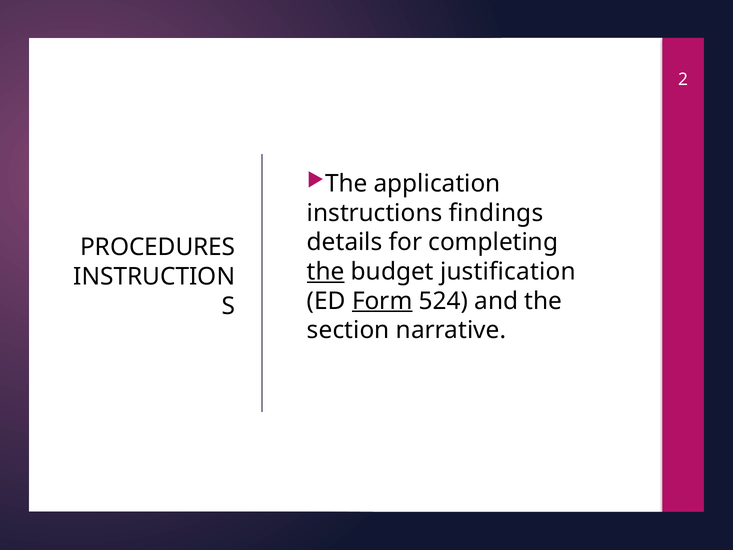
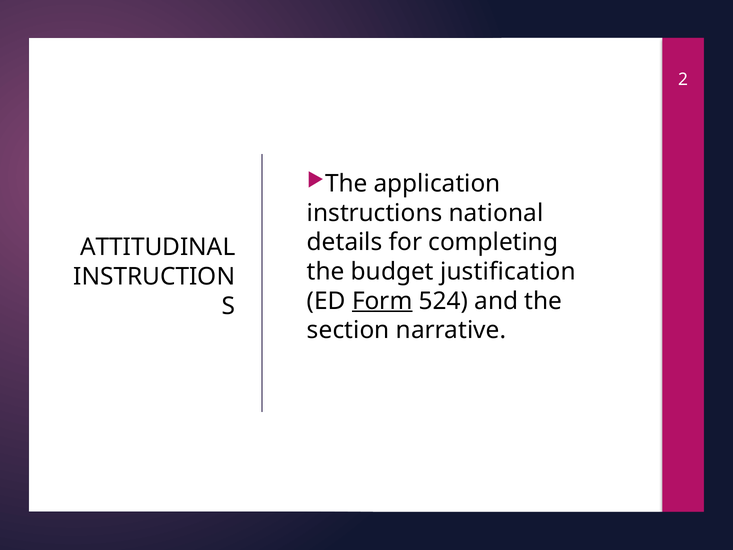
findings: findings -> national
PROCEDURES: PROCEDURES -> ATTITUDINAL
the at (326, 271) underline: present -> none
